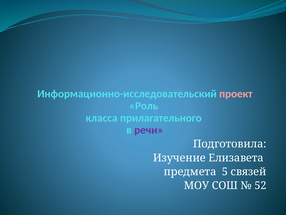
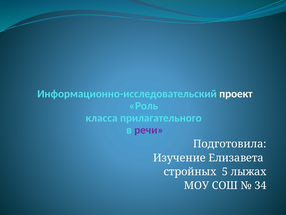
проект colour: pink -> white
предмета: предмета -> стройных
связей: связей -> лыжах
52: 52 -> 34
